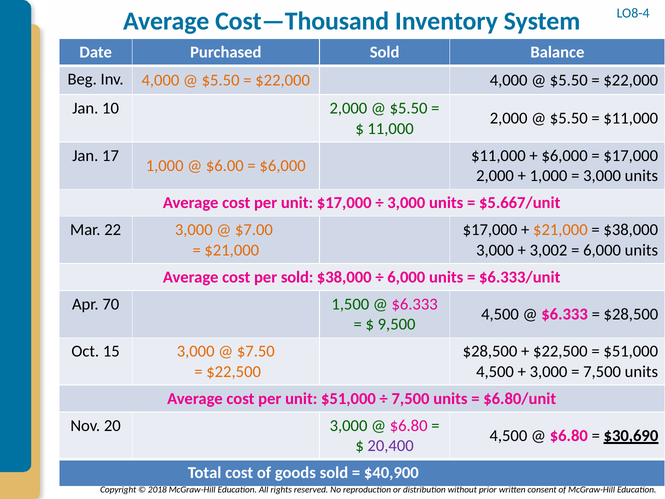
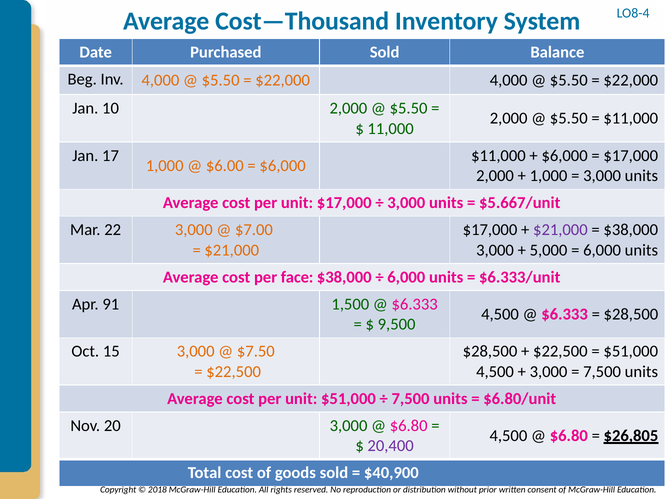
$21,000 at (560, 230) colour: orange -> purple
3,002: 3,002 -> 5,000
per sold: sold -> face
70: 70 -> 91
$30,690: $30,690 -> $26,805
